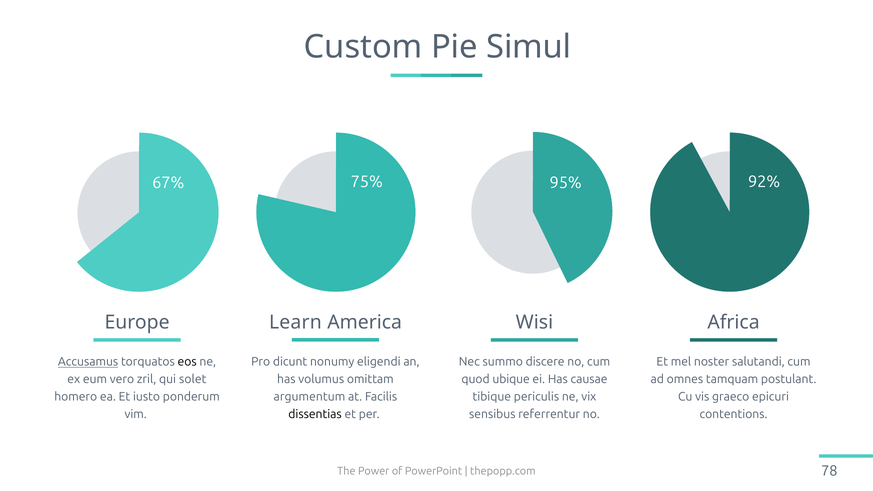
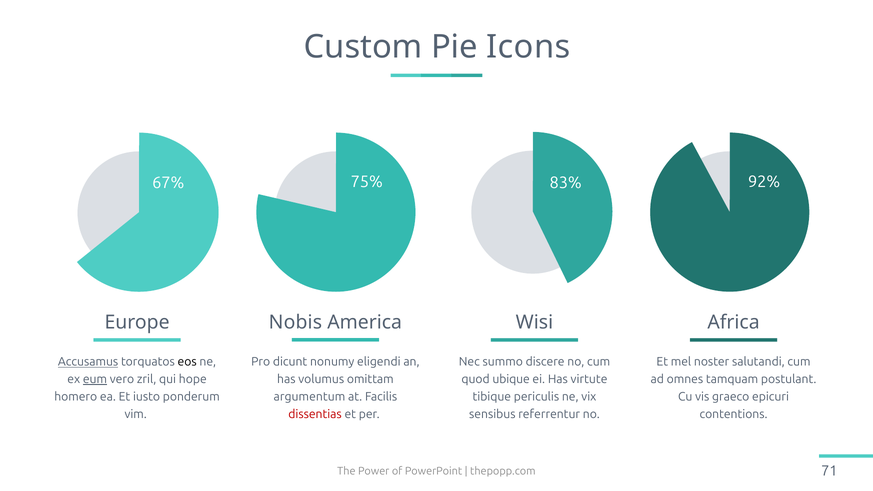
Simul: Simul -> Icons
95%: 95% -> 83%
Learn: Learn -> Nobis
eum underline: none -> present
solet: solet -> hope
causae: causae -> virtute
dissentias colour: black -> red
78: 78 -> 71
